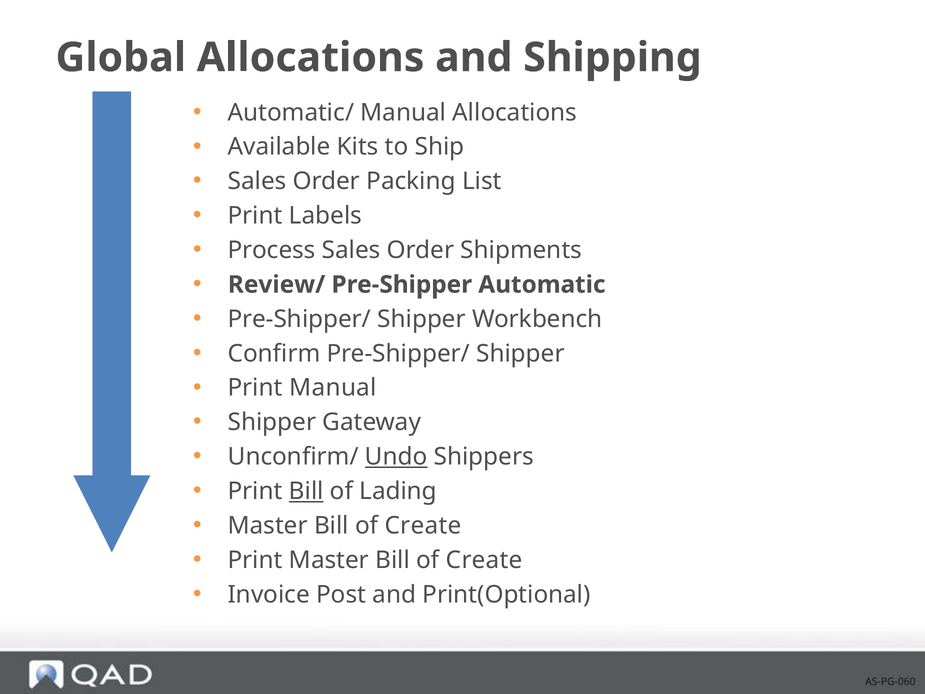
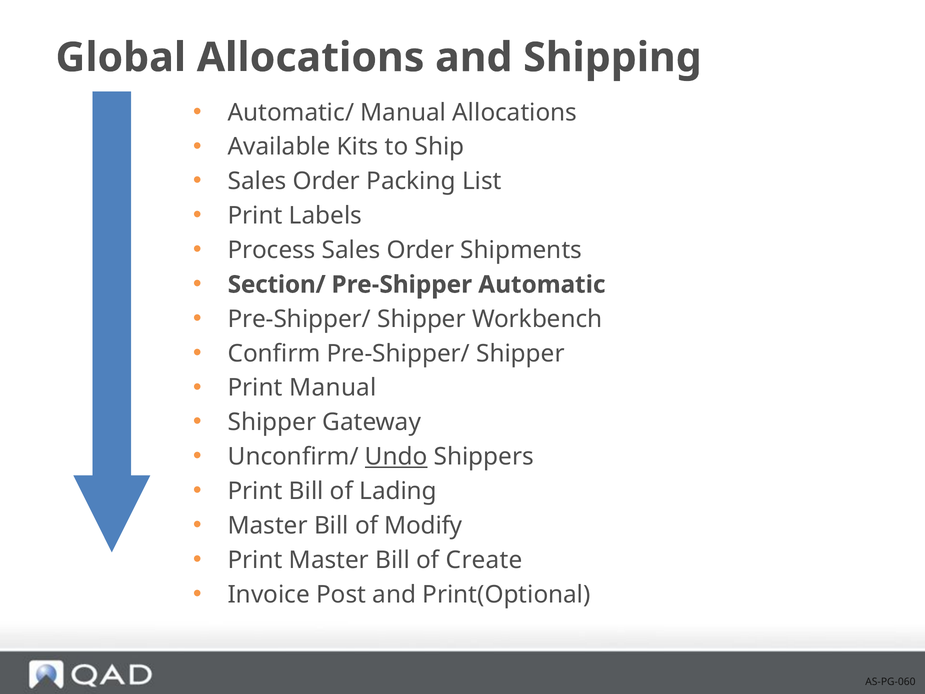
Review/: Review/ -> Section/
Bill at (306, 491) underline: present -> none
Create at (423, 525): Create -> Modify
